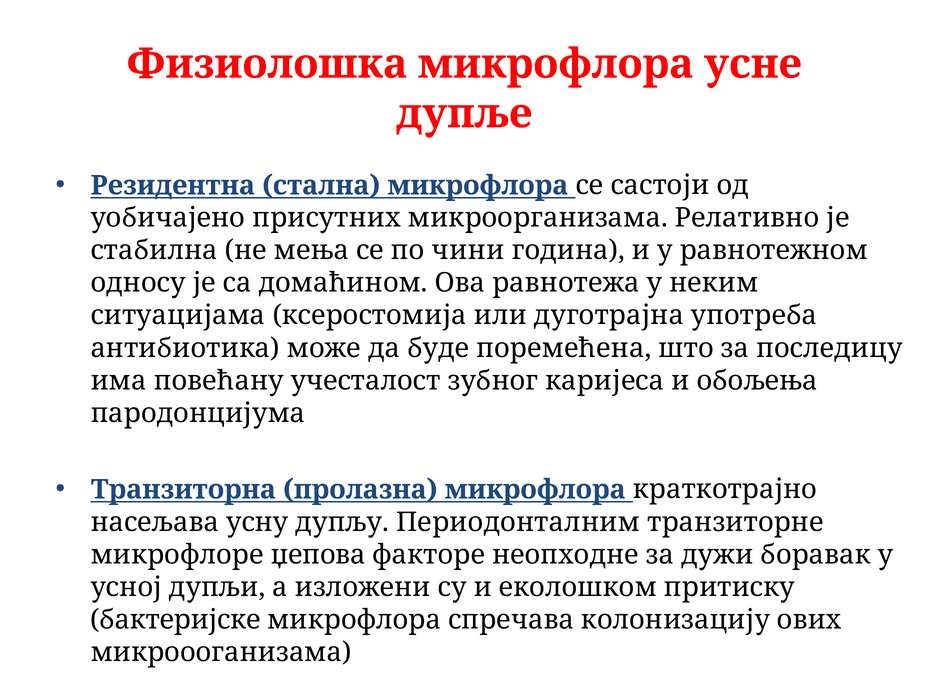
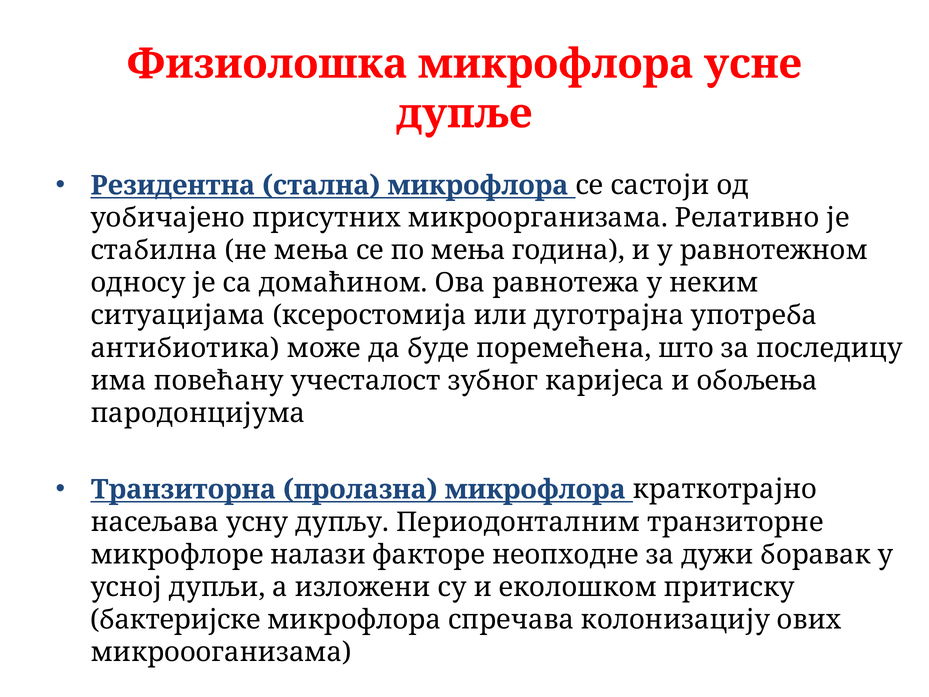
по чини: чини -> мења
џепова: џепова -> налази
